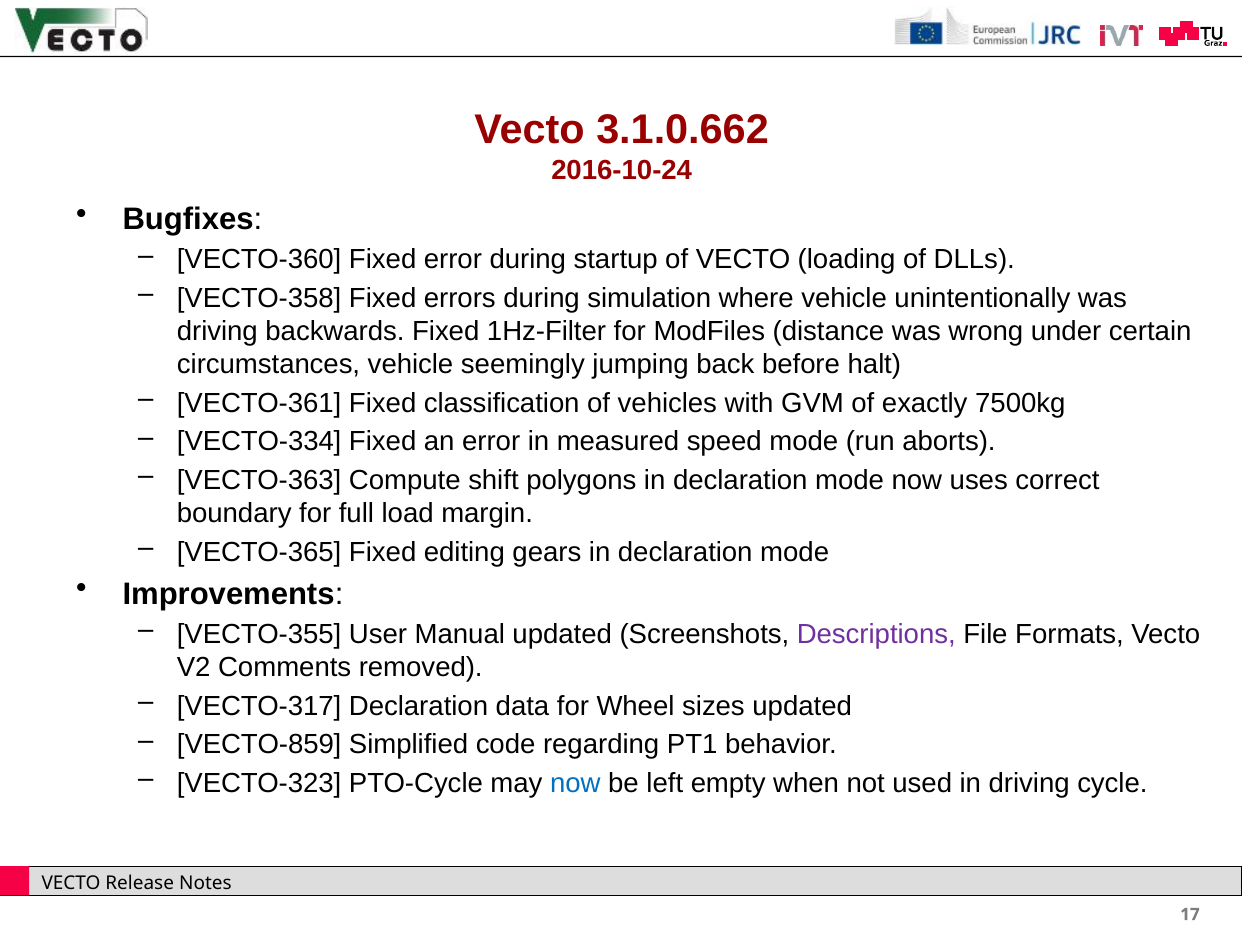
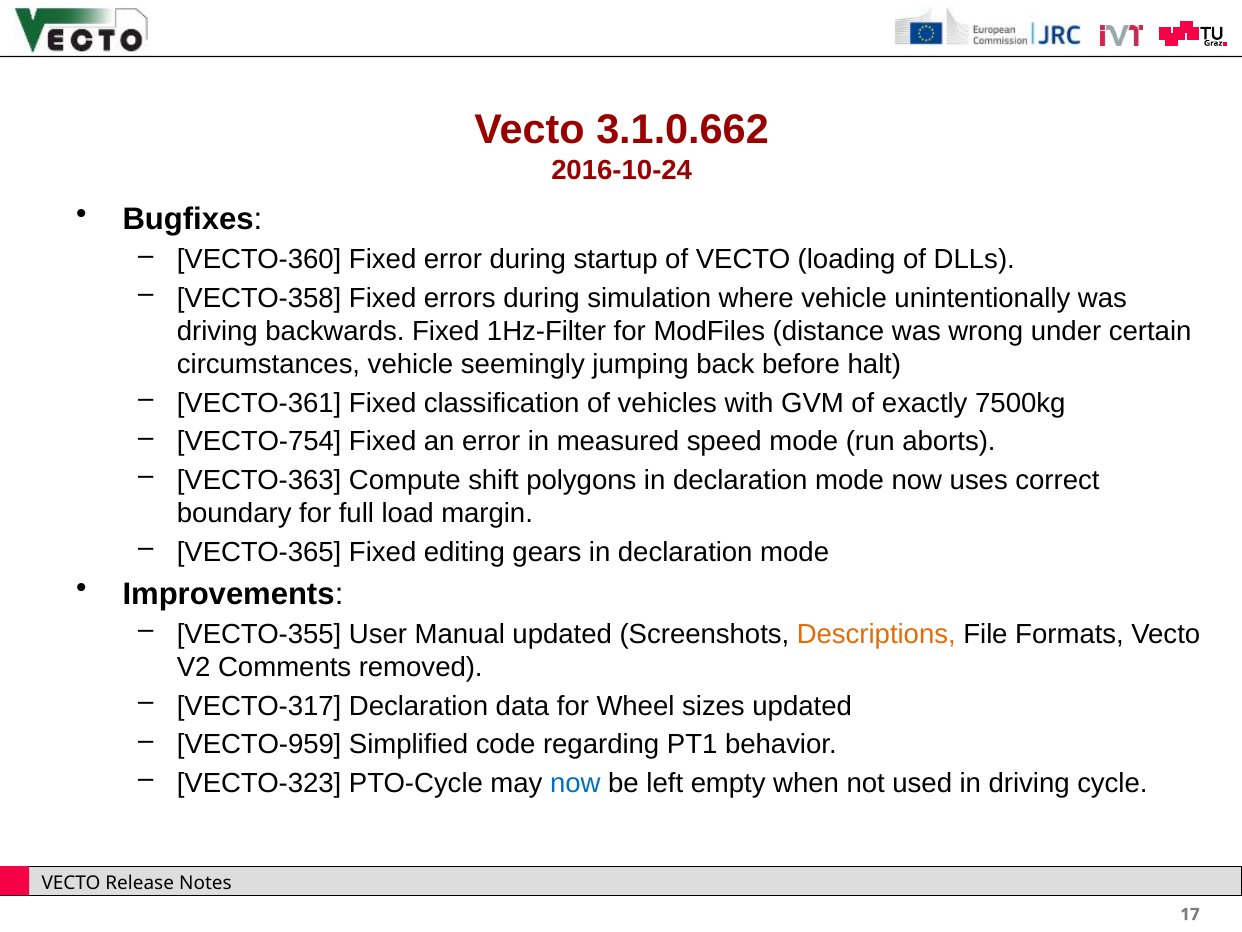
VECTO-334: VECTO-334 -> VECTO-754
Descriptions colour: purple -> orange
VECTO-859: VECTO-859 -> VECTO-959
